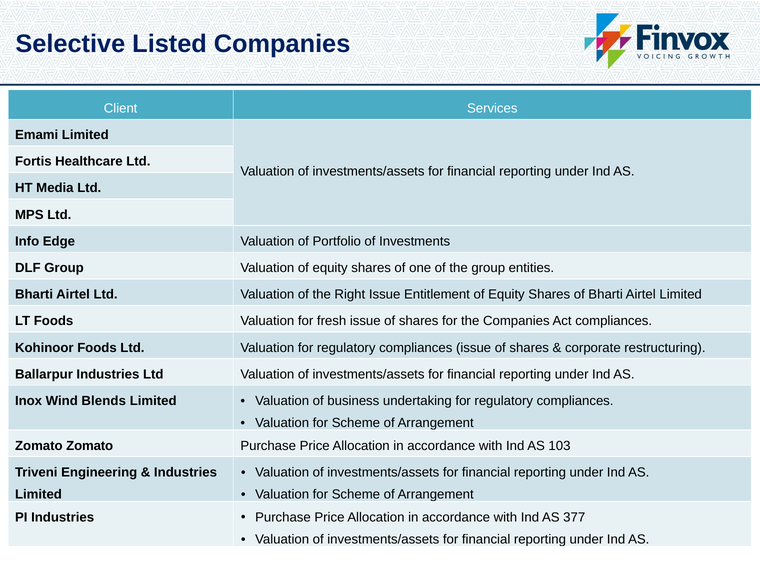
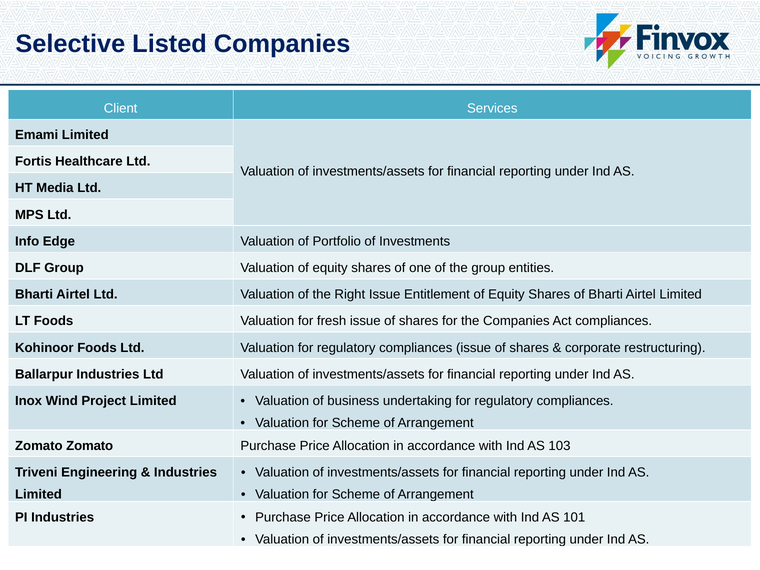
Blends: Blends -> Project
377: 377 -> 101
